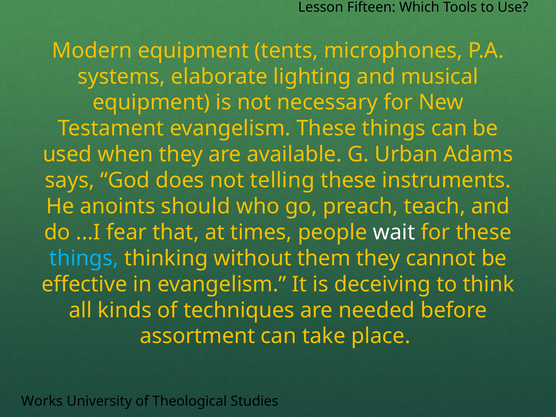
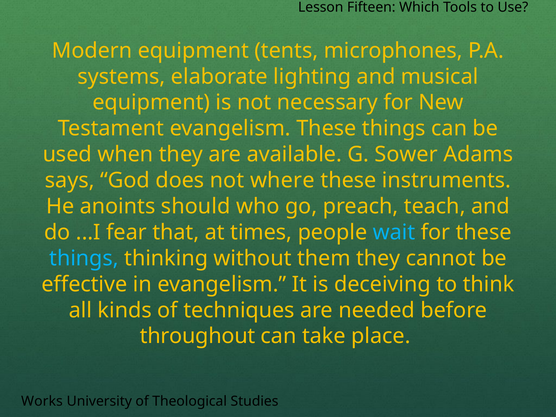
Urban: Urban -> Sower
telling: telling -> where
wait colour: white -> light blue
assortment: assortment -> throughout
